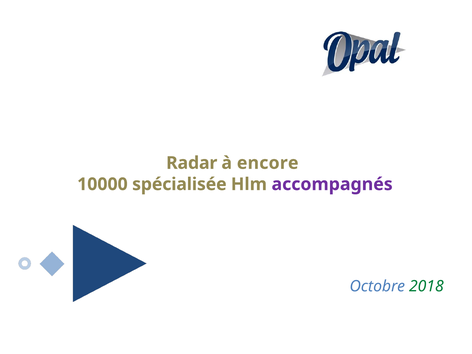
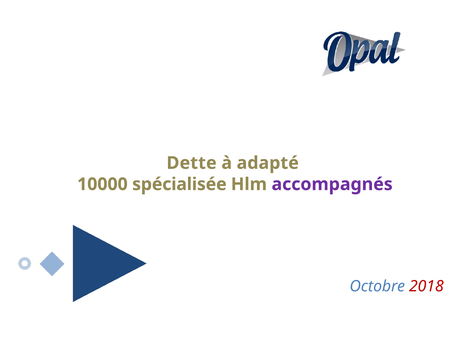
Radar: Radar -> Dette
encore: encore -> adapté
2018 colour: green -> red
